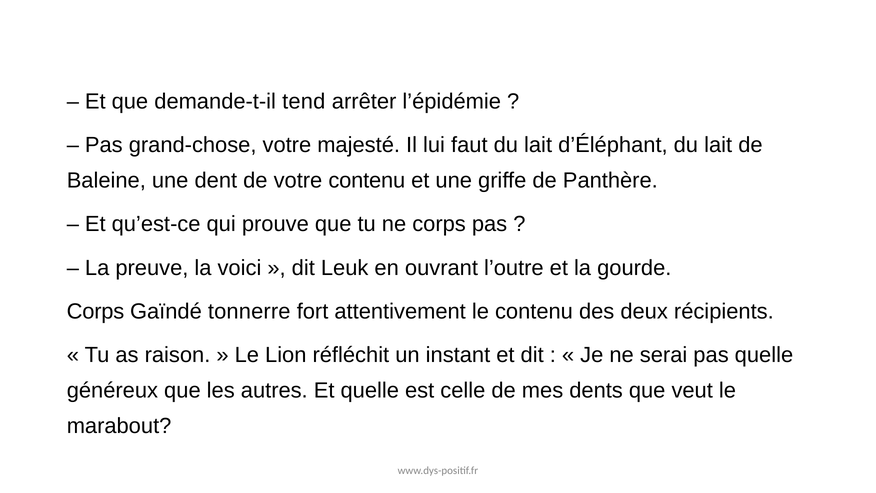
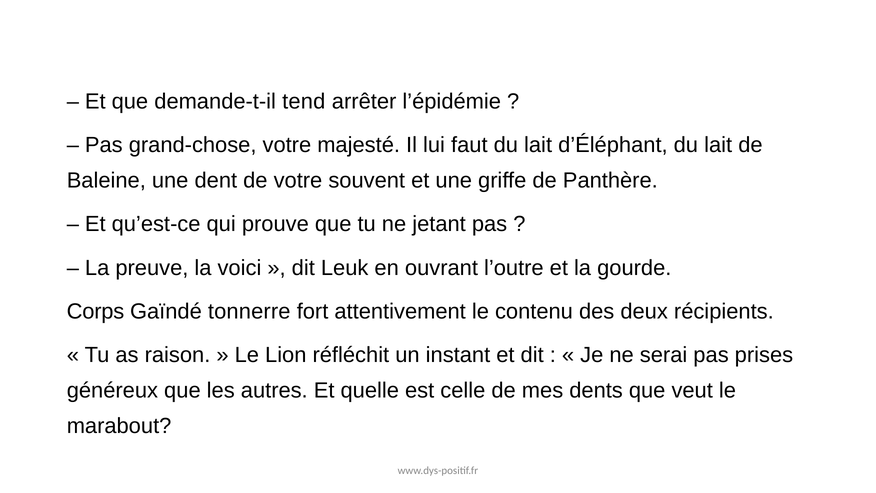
votre contenu: contenu -> souvent
ne corps: corps -> jetant
pas quelle: quelle -> prises
